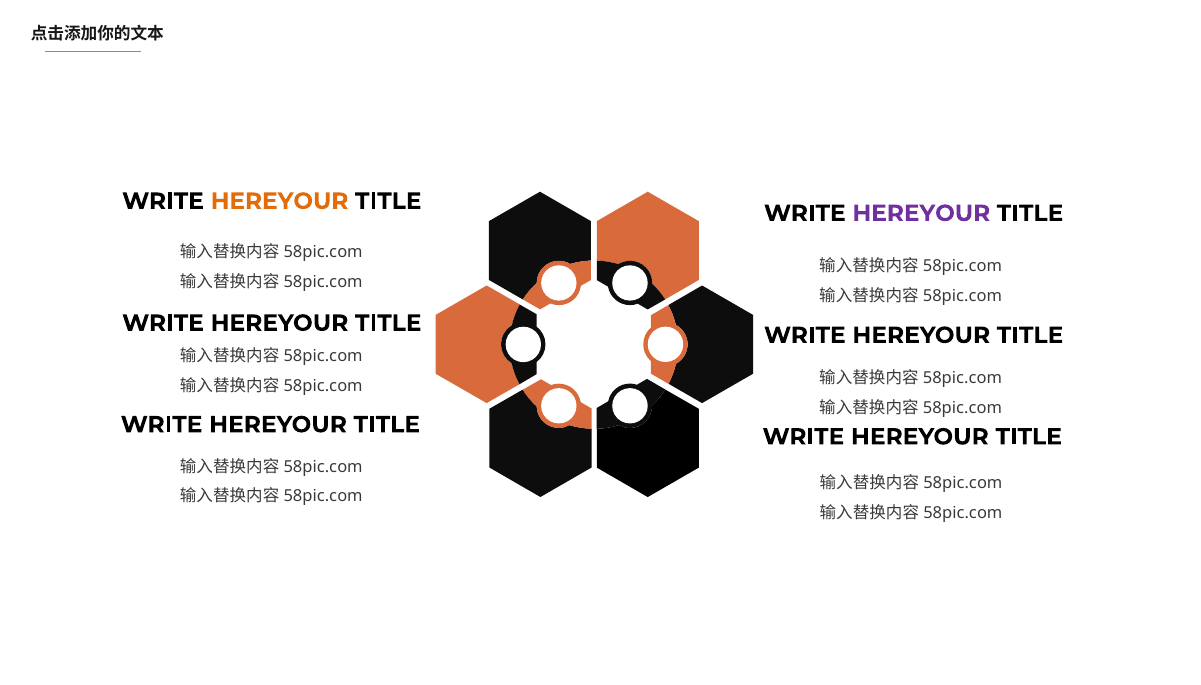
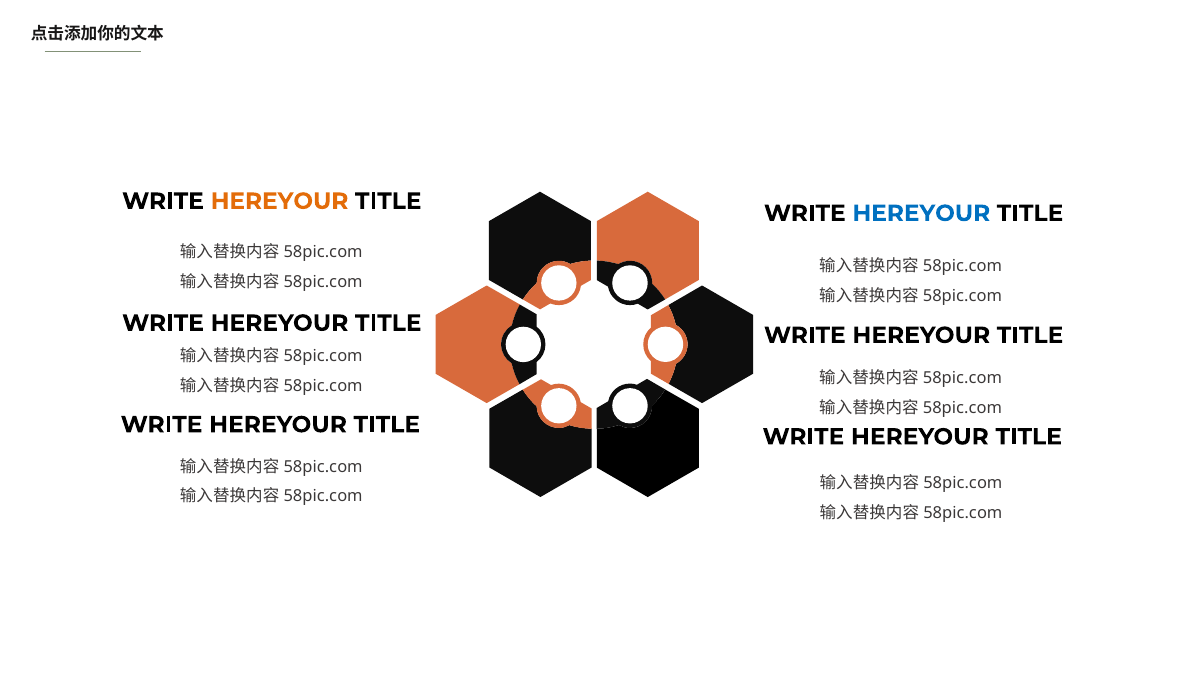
HEREYOUR at (921, 213) colour: purple -> blue
